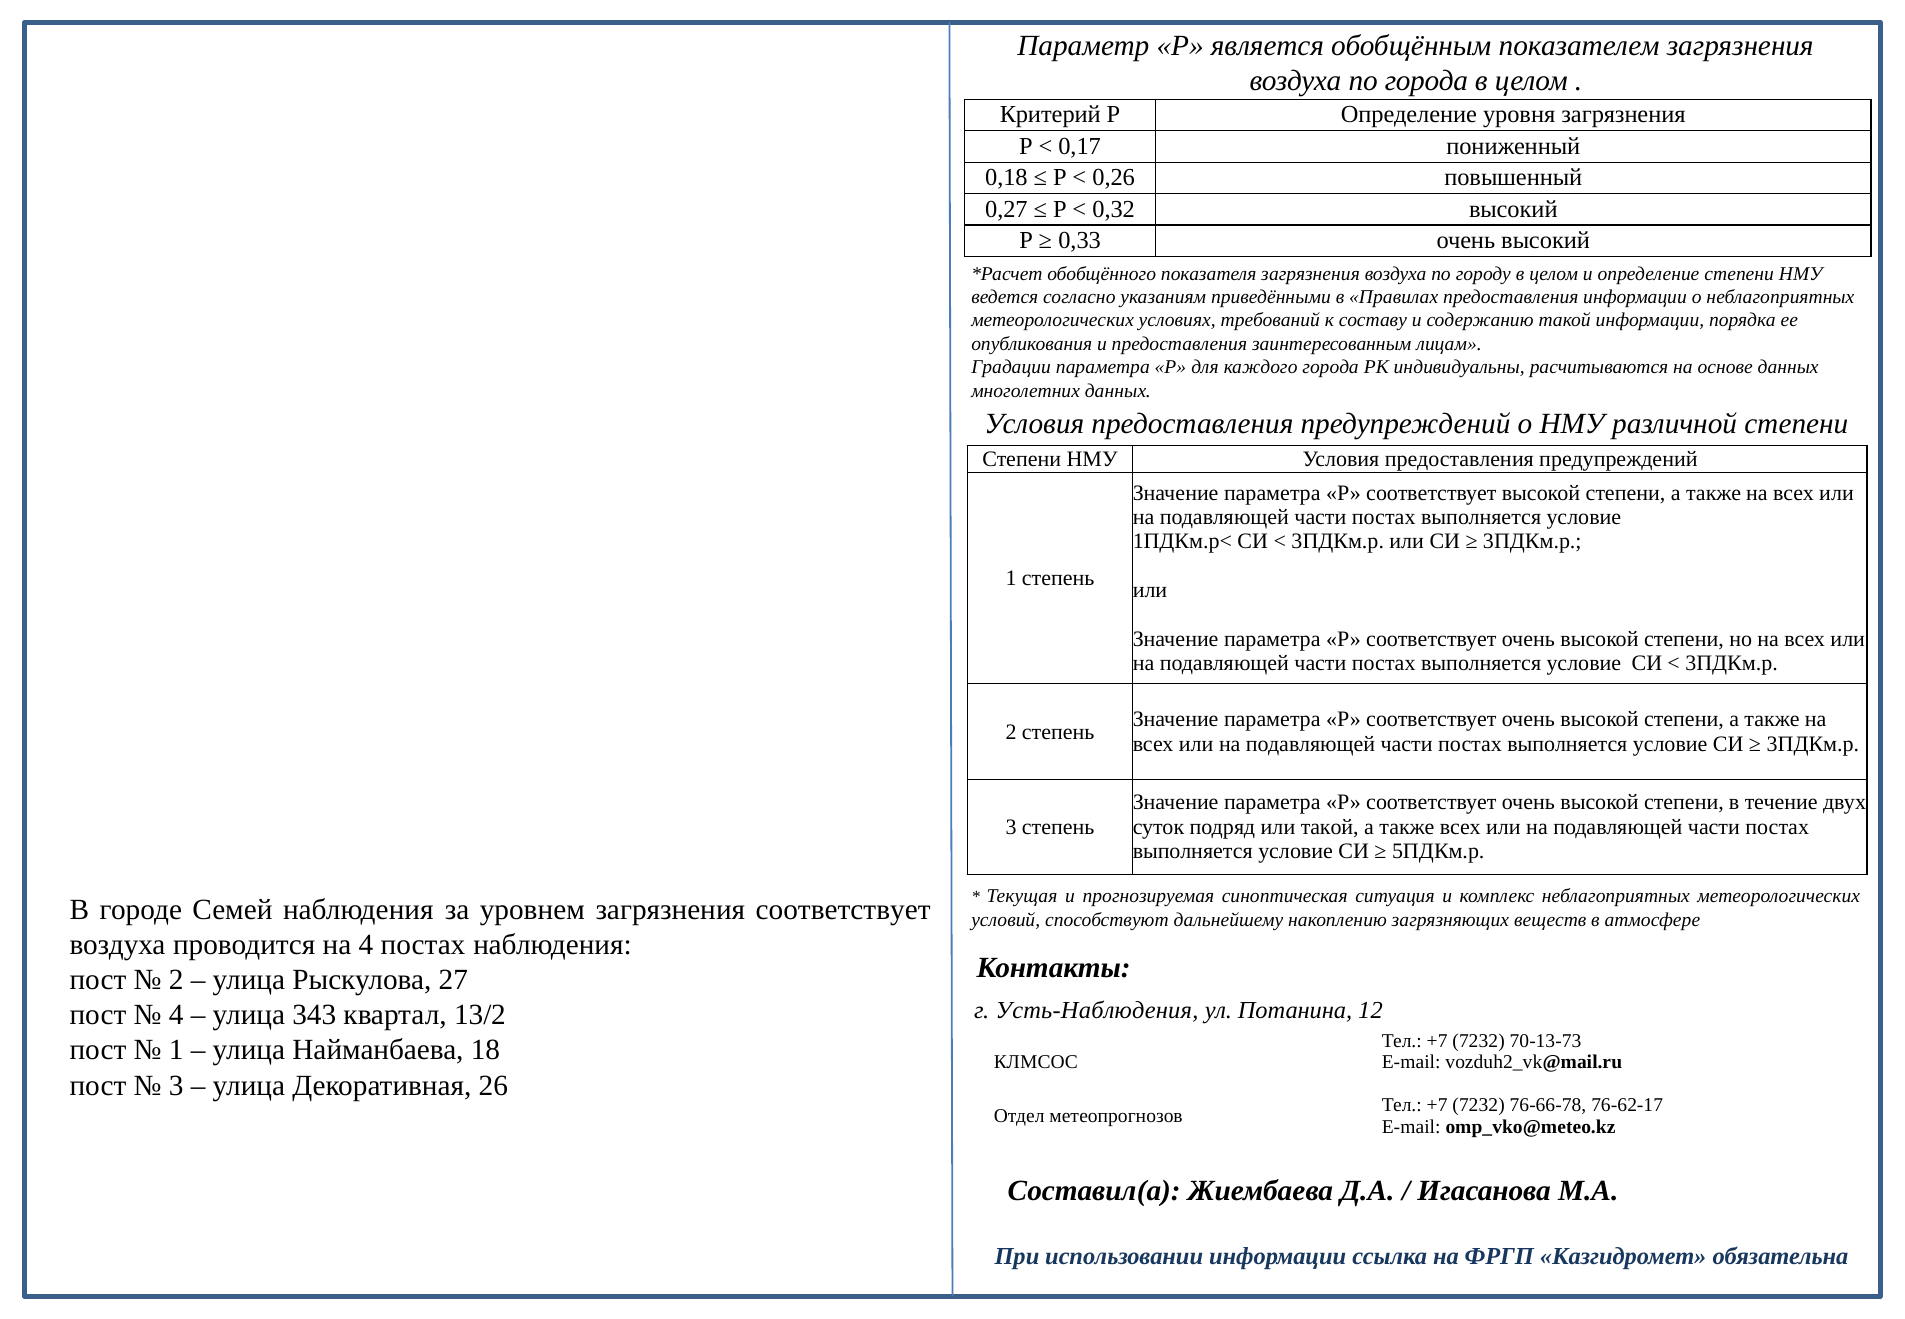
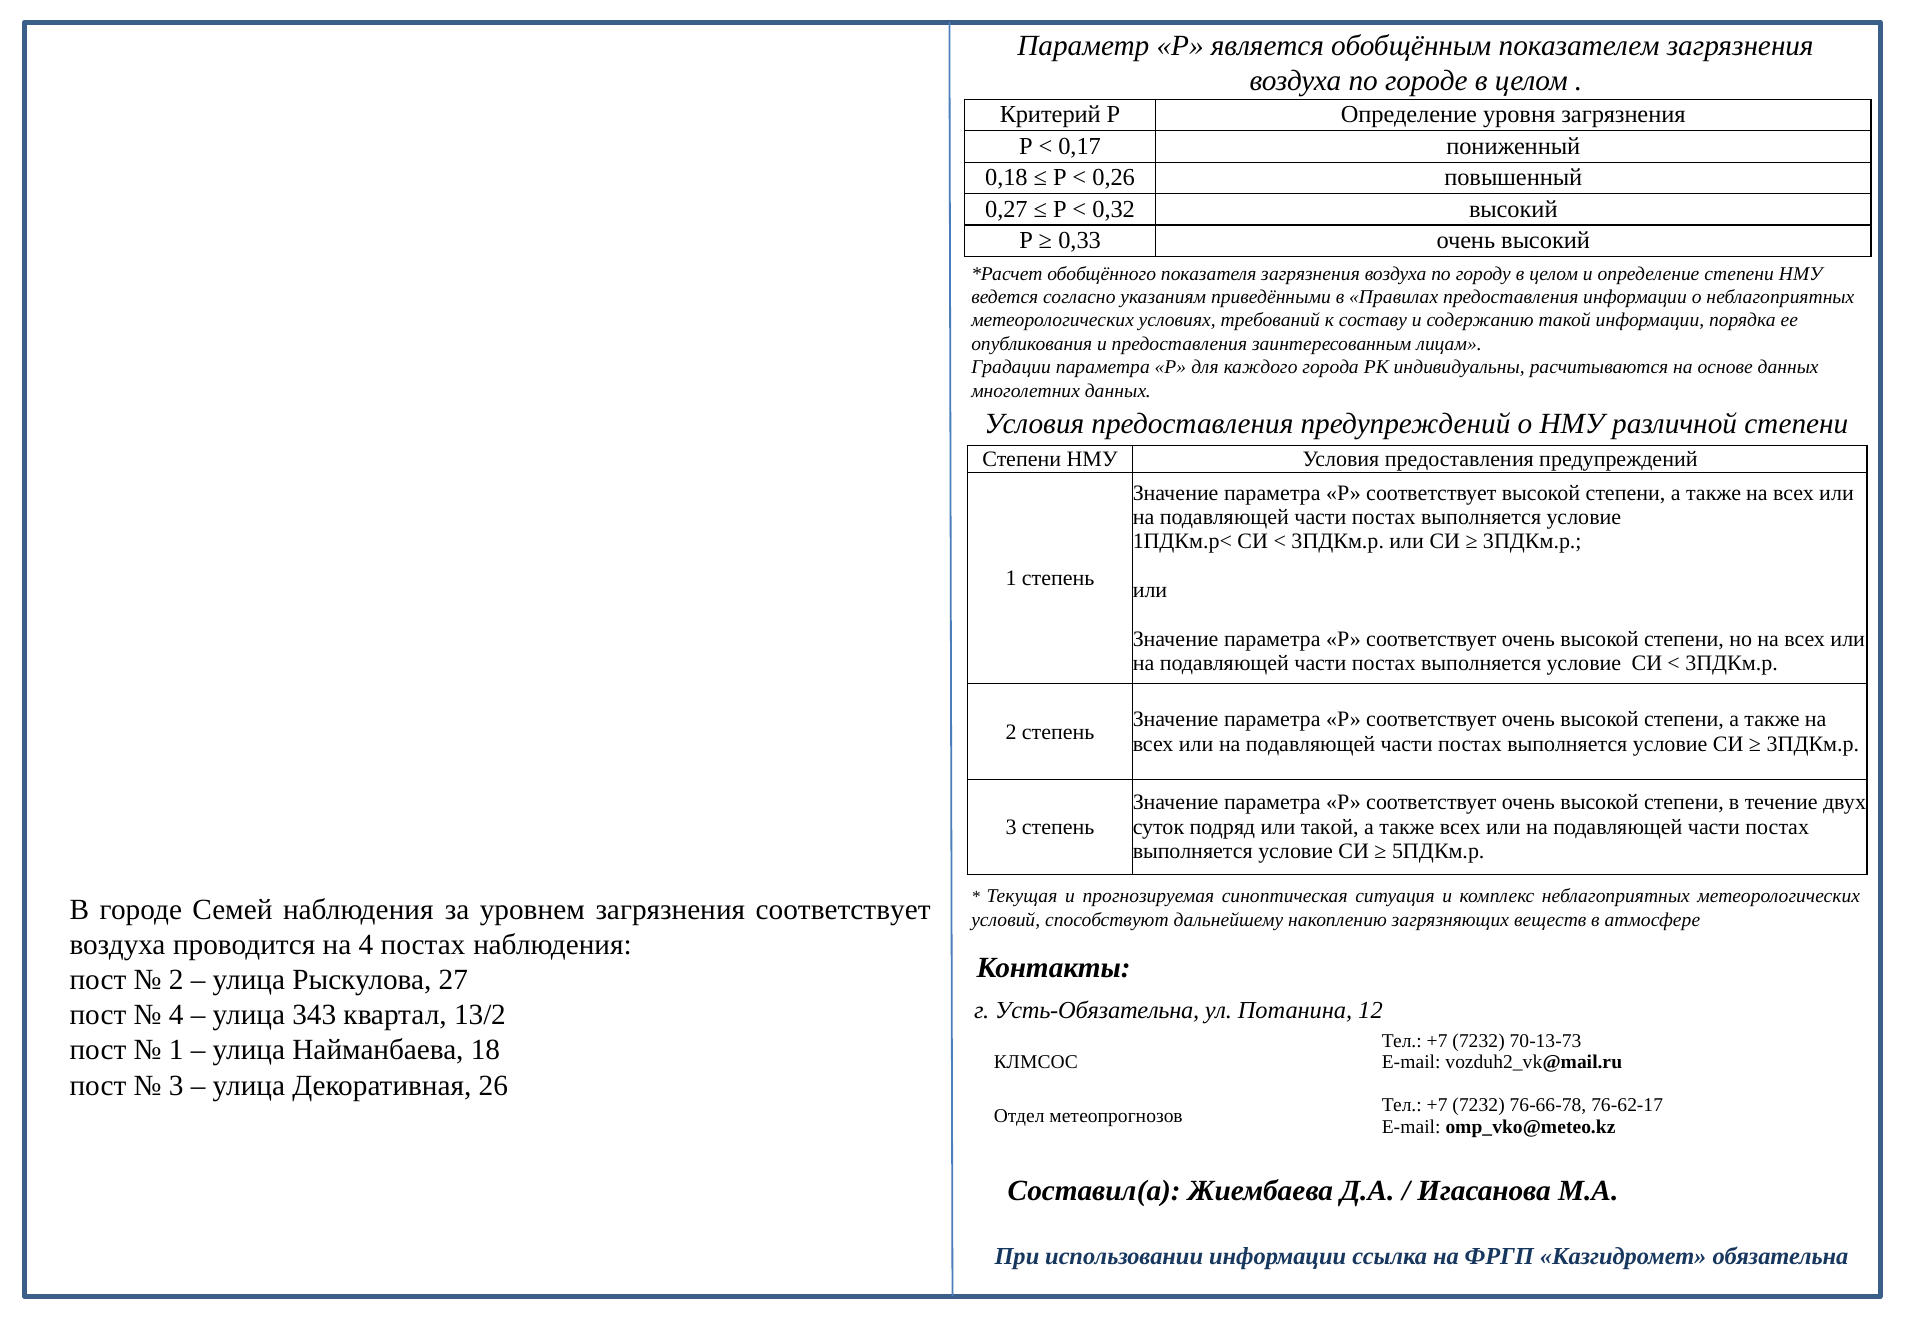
по города: города -> городе
Усть-Наблюдения: Усть-Наблюдения -> Усть-Обязательна
